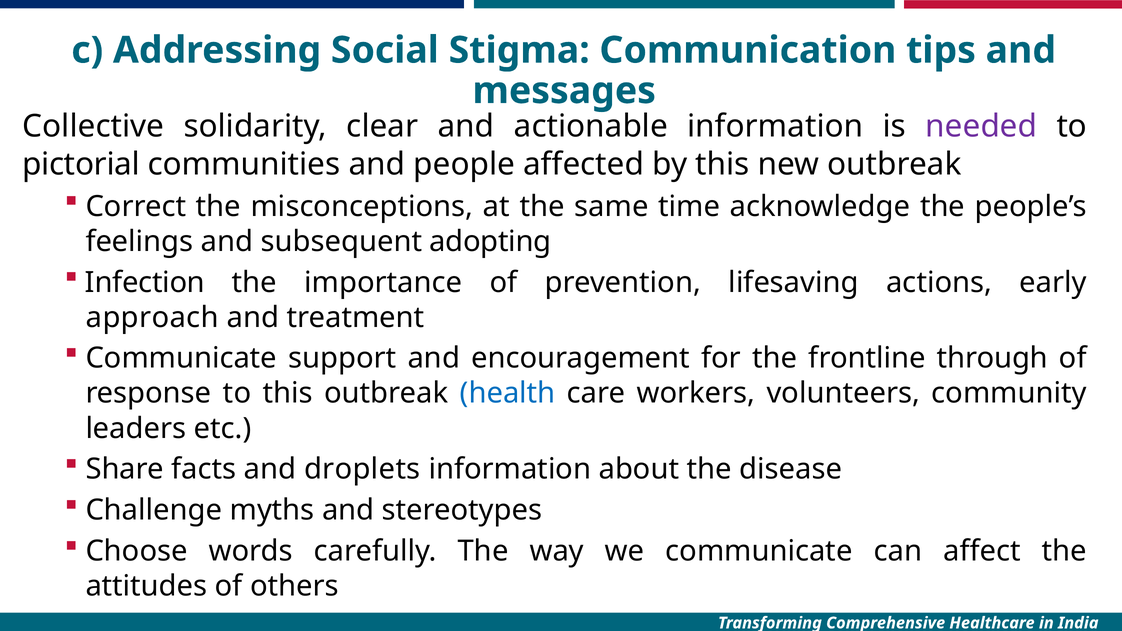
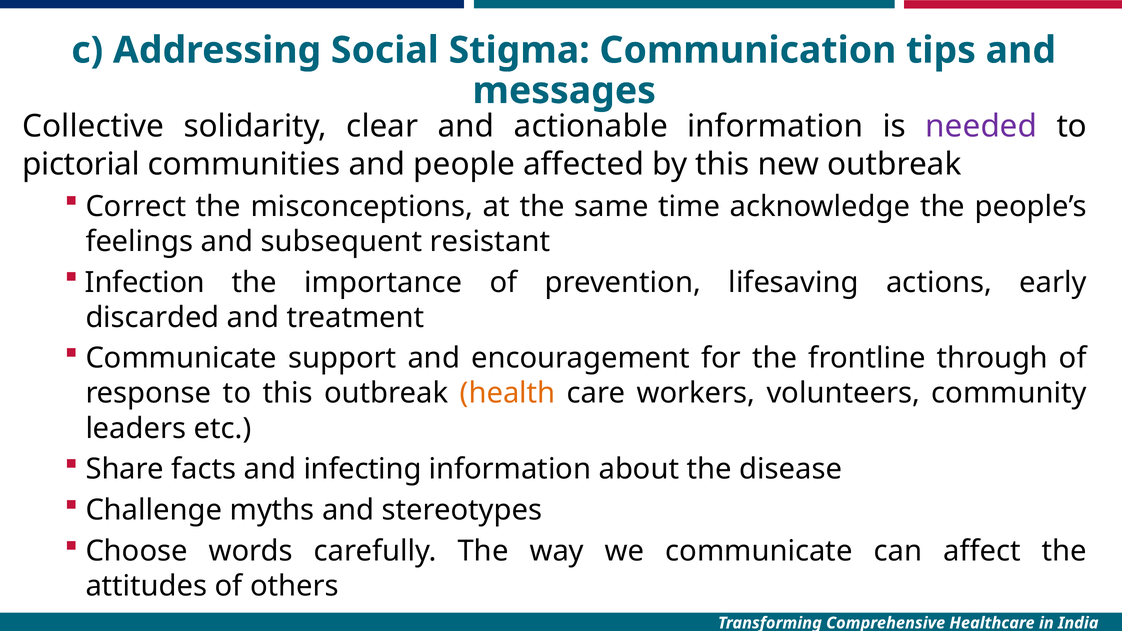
adopting: adopting -> resistant
approach: approach -> discarded
health colour: blue -> orange
droplets: droplets -> infecting
